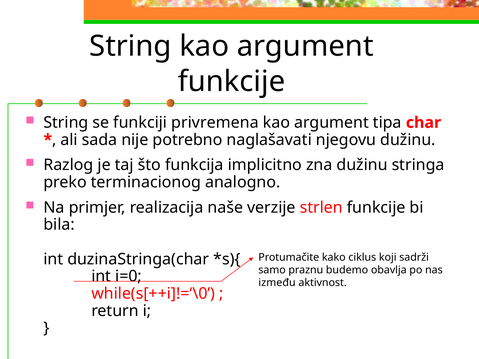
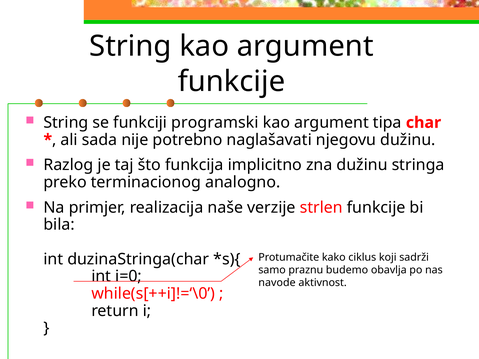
privremena: privremena -> programski
između: između -> navode
